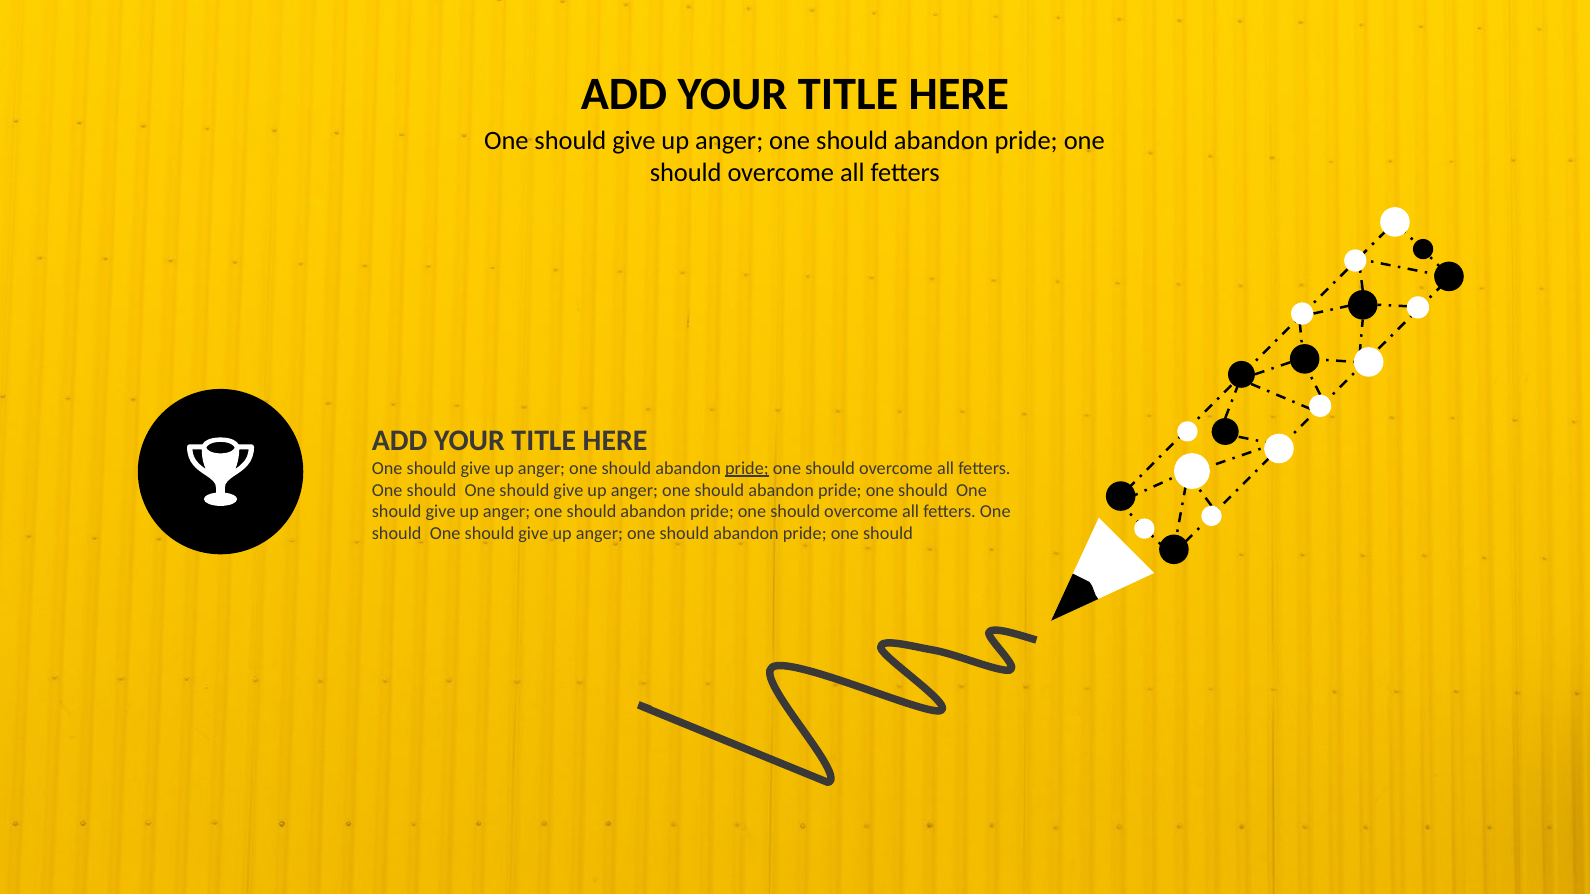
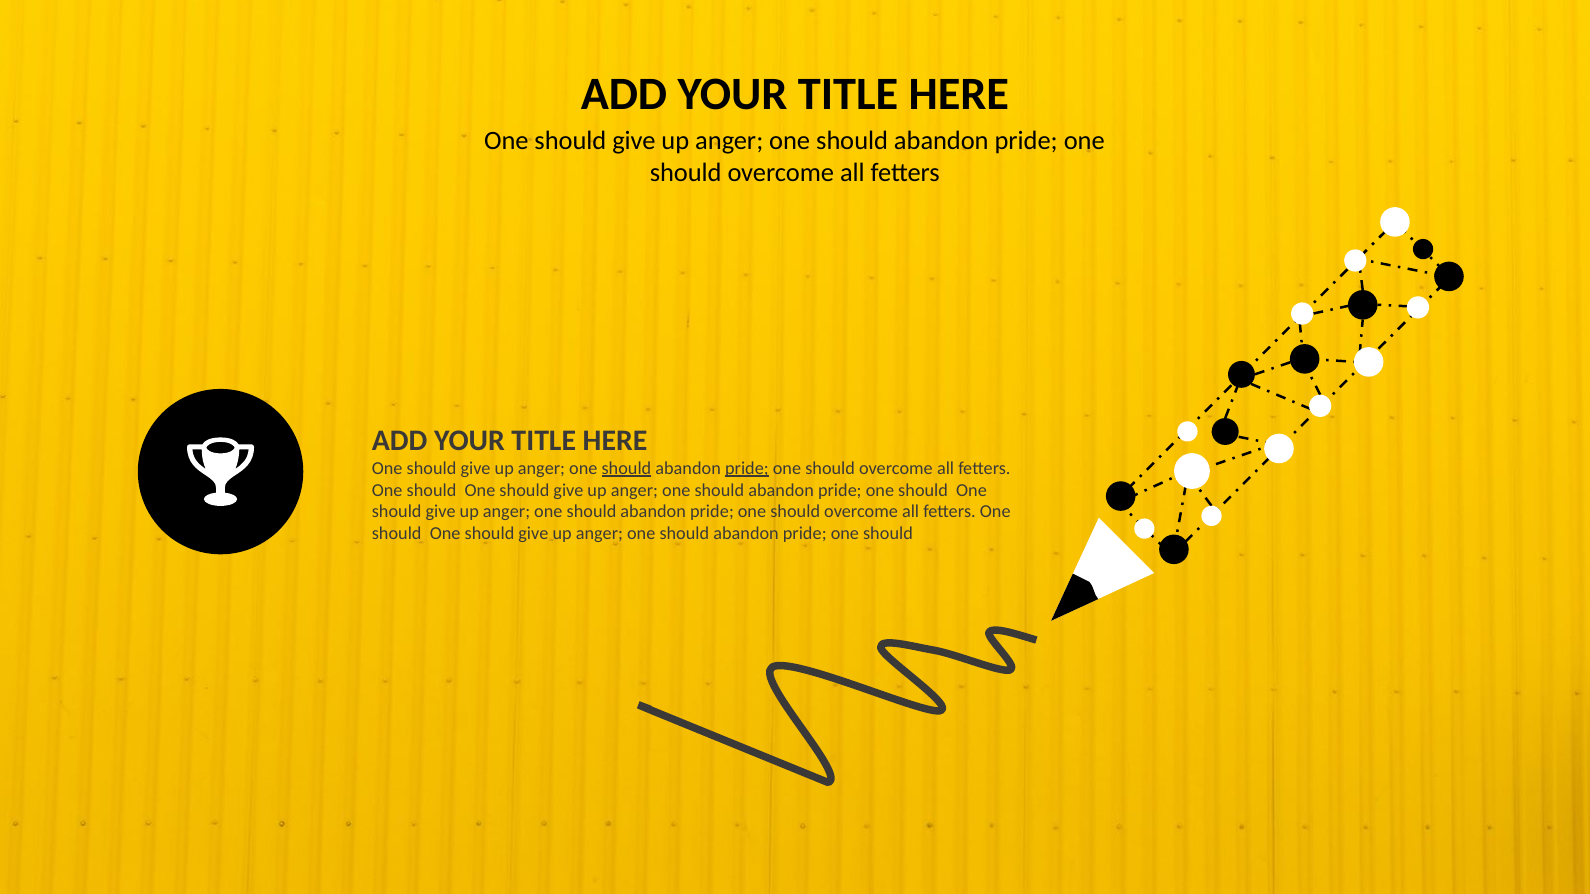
should at (626, 468) underline: none -> present
